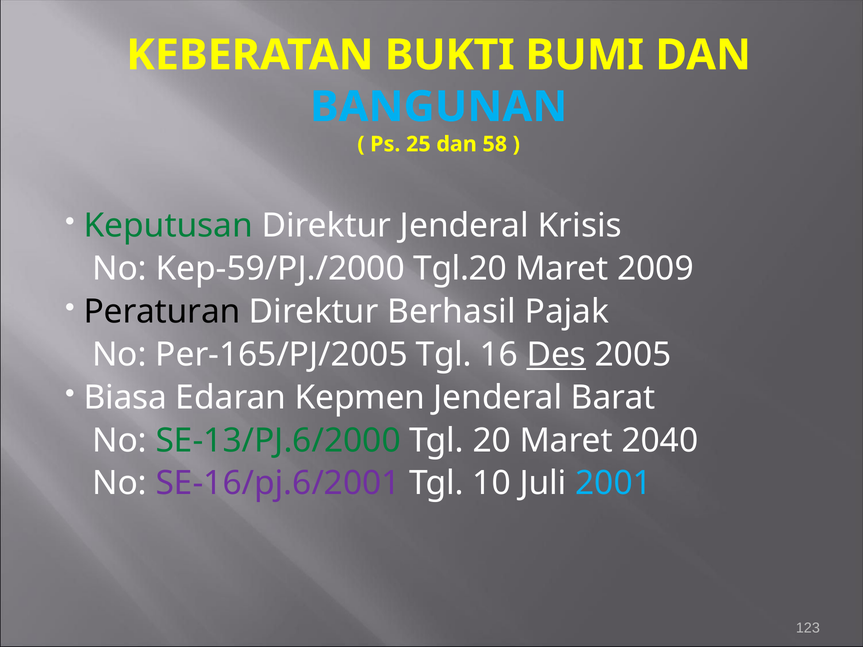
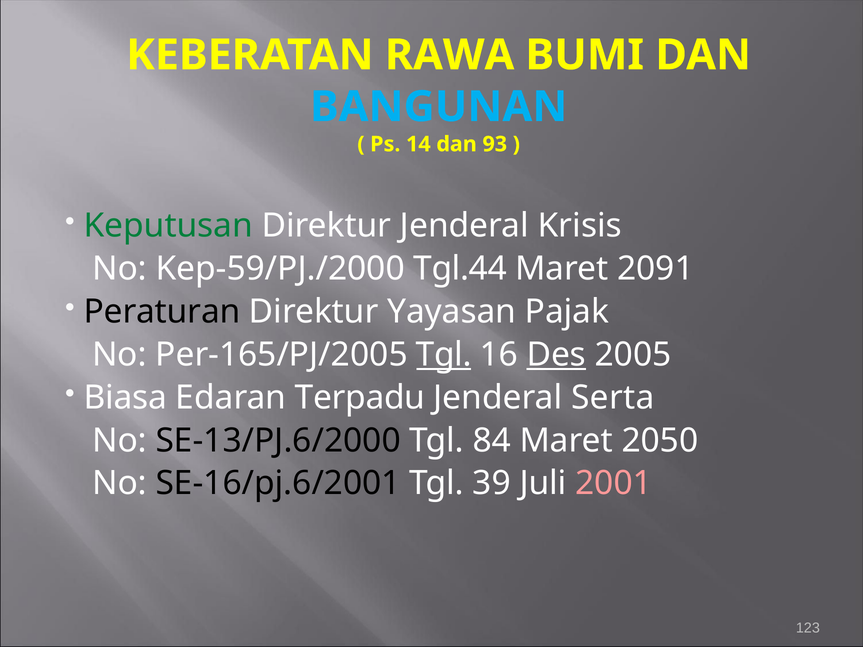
BUKTI: BUKTI -> RAWA
25: 25 -> 14
58: 58 -> 93
Tgl.20: Tgl.20 -> Tgl.44
2009: 2009 -> 2091
Berhasil: Berhasil -> Yayasan
Tgl at (444, 355) underline: none -> present
Kepmen: Kepmen -> Terpadu
Barat: Barat -> Serta
SE-13/PJ.6/2000 colour: green -> black
20: 20 -> 84
2040: 2040 -> 2050
SE-16/pj.6/2001 colour: purple -> black
10: 10 -> 39
2001 colour: light blue -> pink
